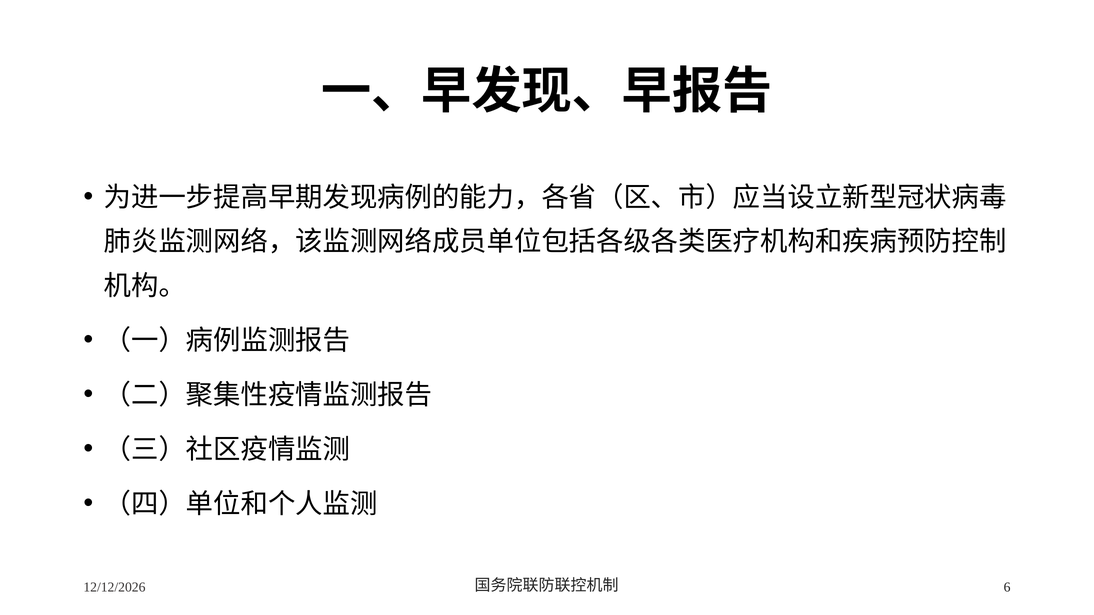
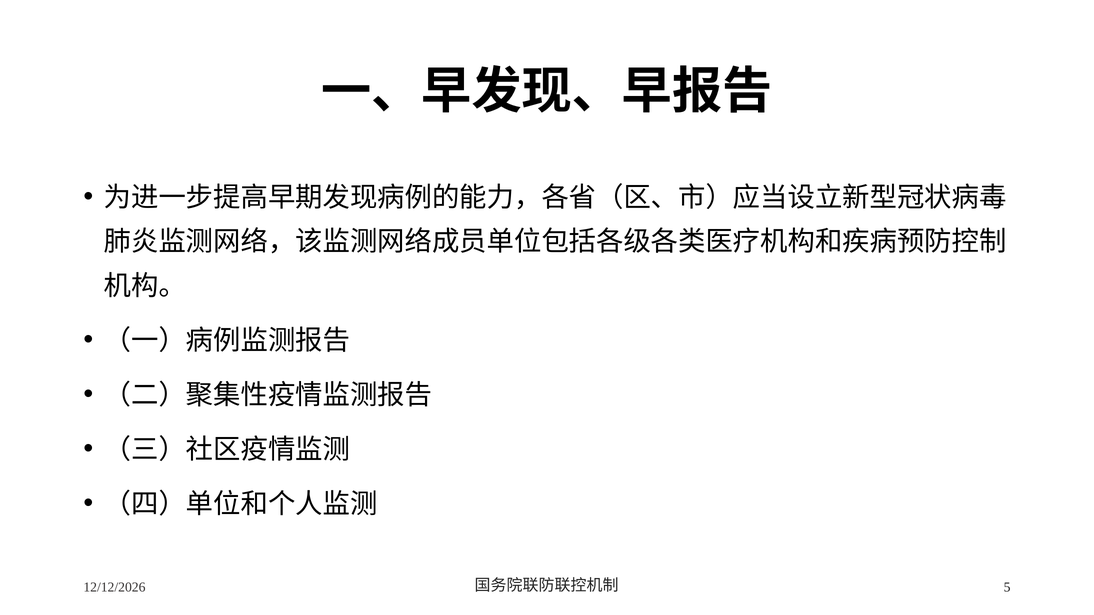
6: 6 -> 5
